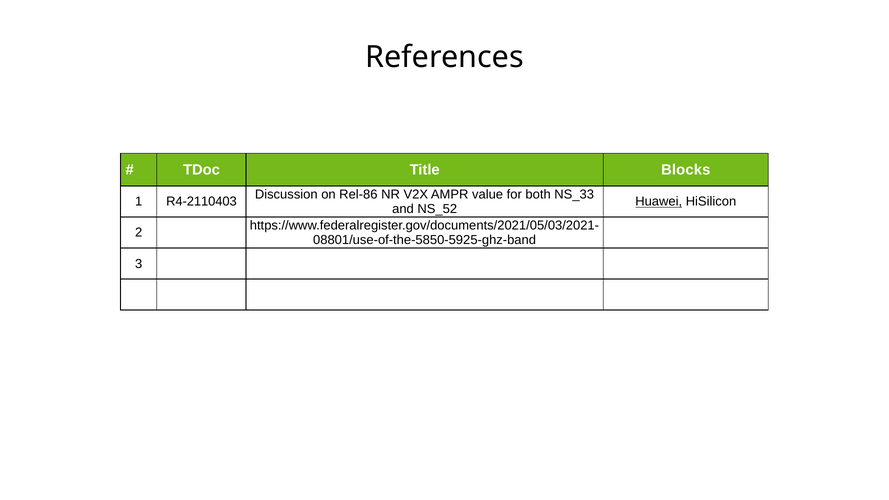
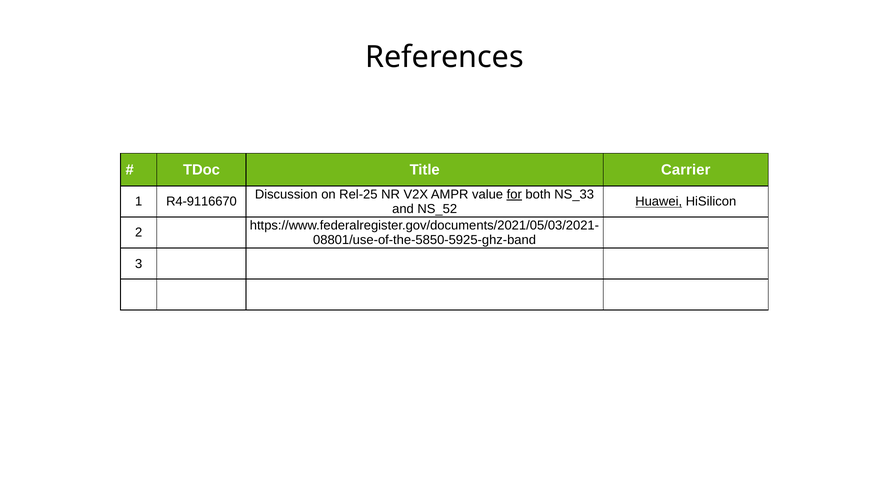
Blocks: Blocks -> Carrier
Rel-86: Rel-86 -> Rel-25
for underline: none -> present
R4-2110403: R4-2110403 -> R4-9116670
